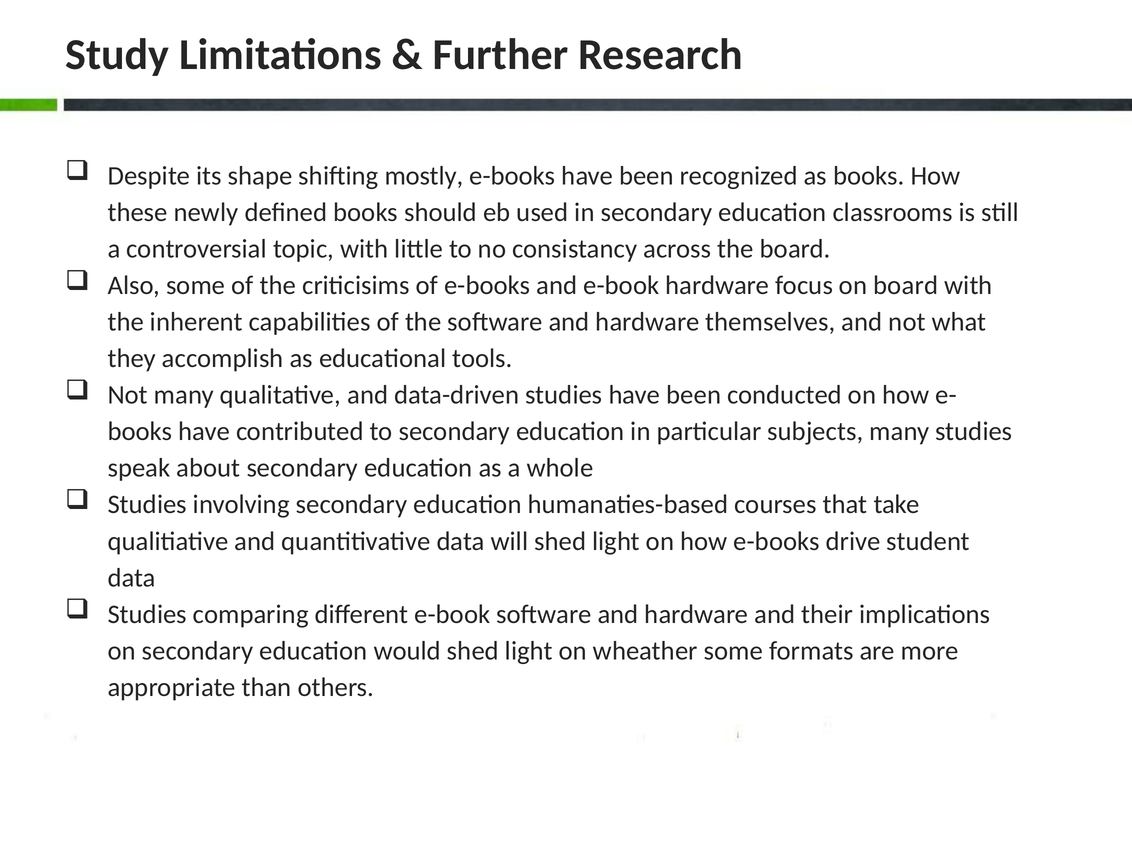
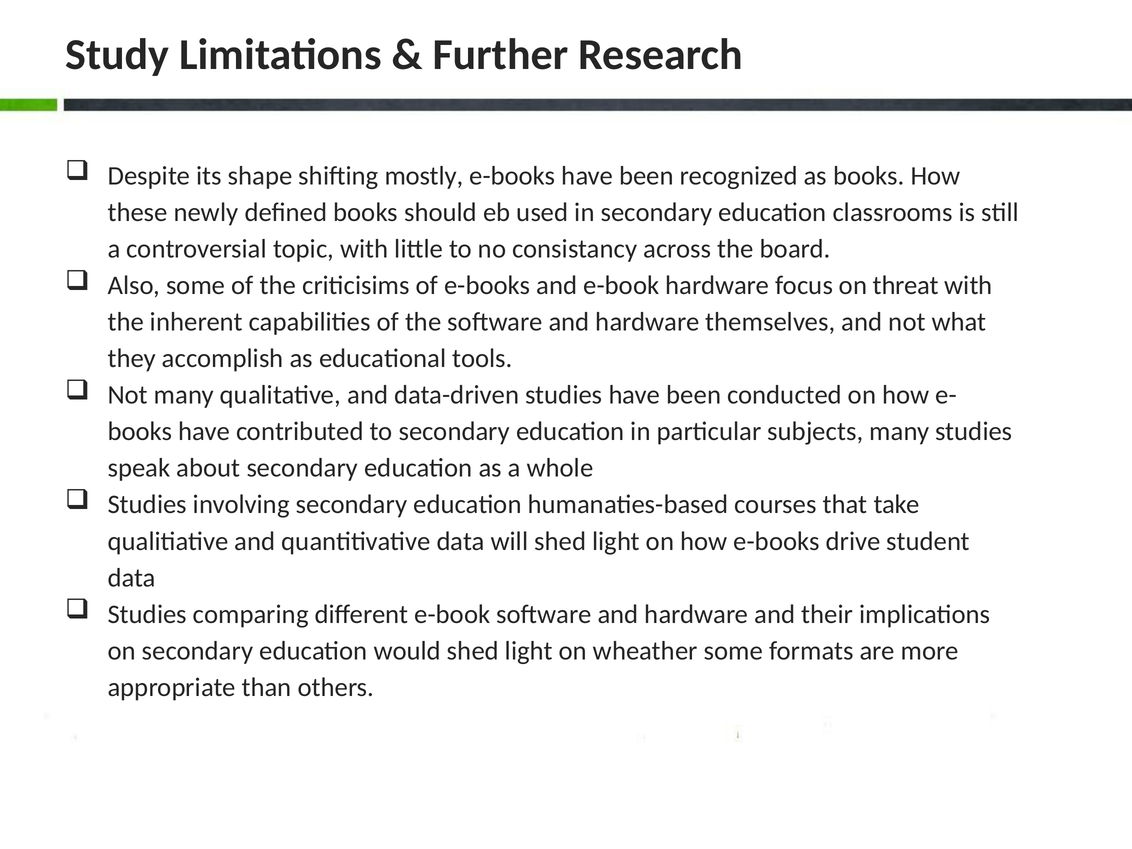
on board: board -> threat
